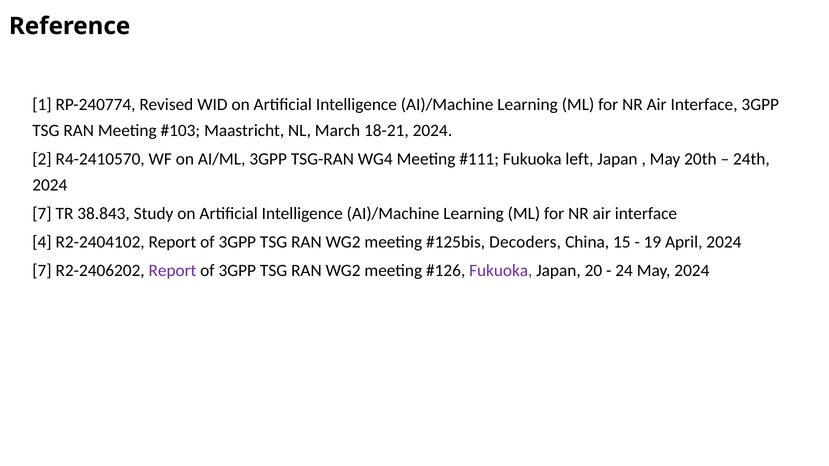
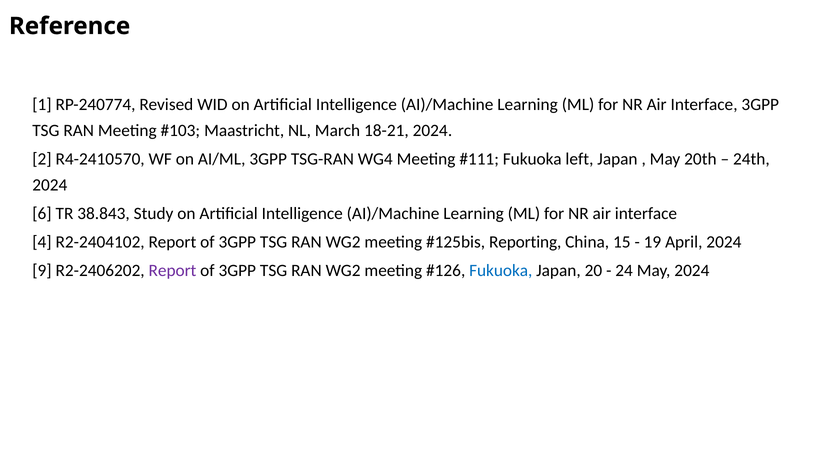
7 at (42, 214): 7 -> 6
Decoders: Decoders -> Reporting
7 at (42, 271): 7 -> 9
Fukuoka at (501, 271) colour: purple -> blue
